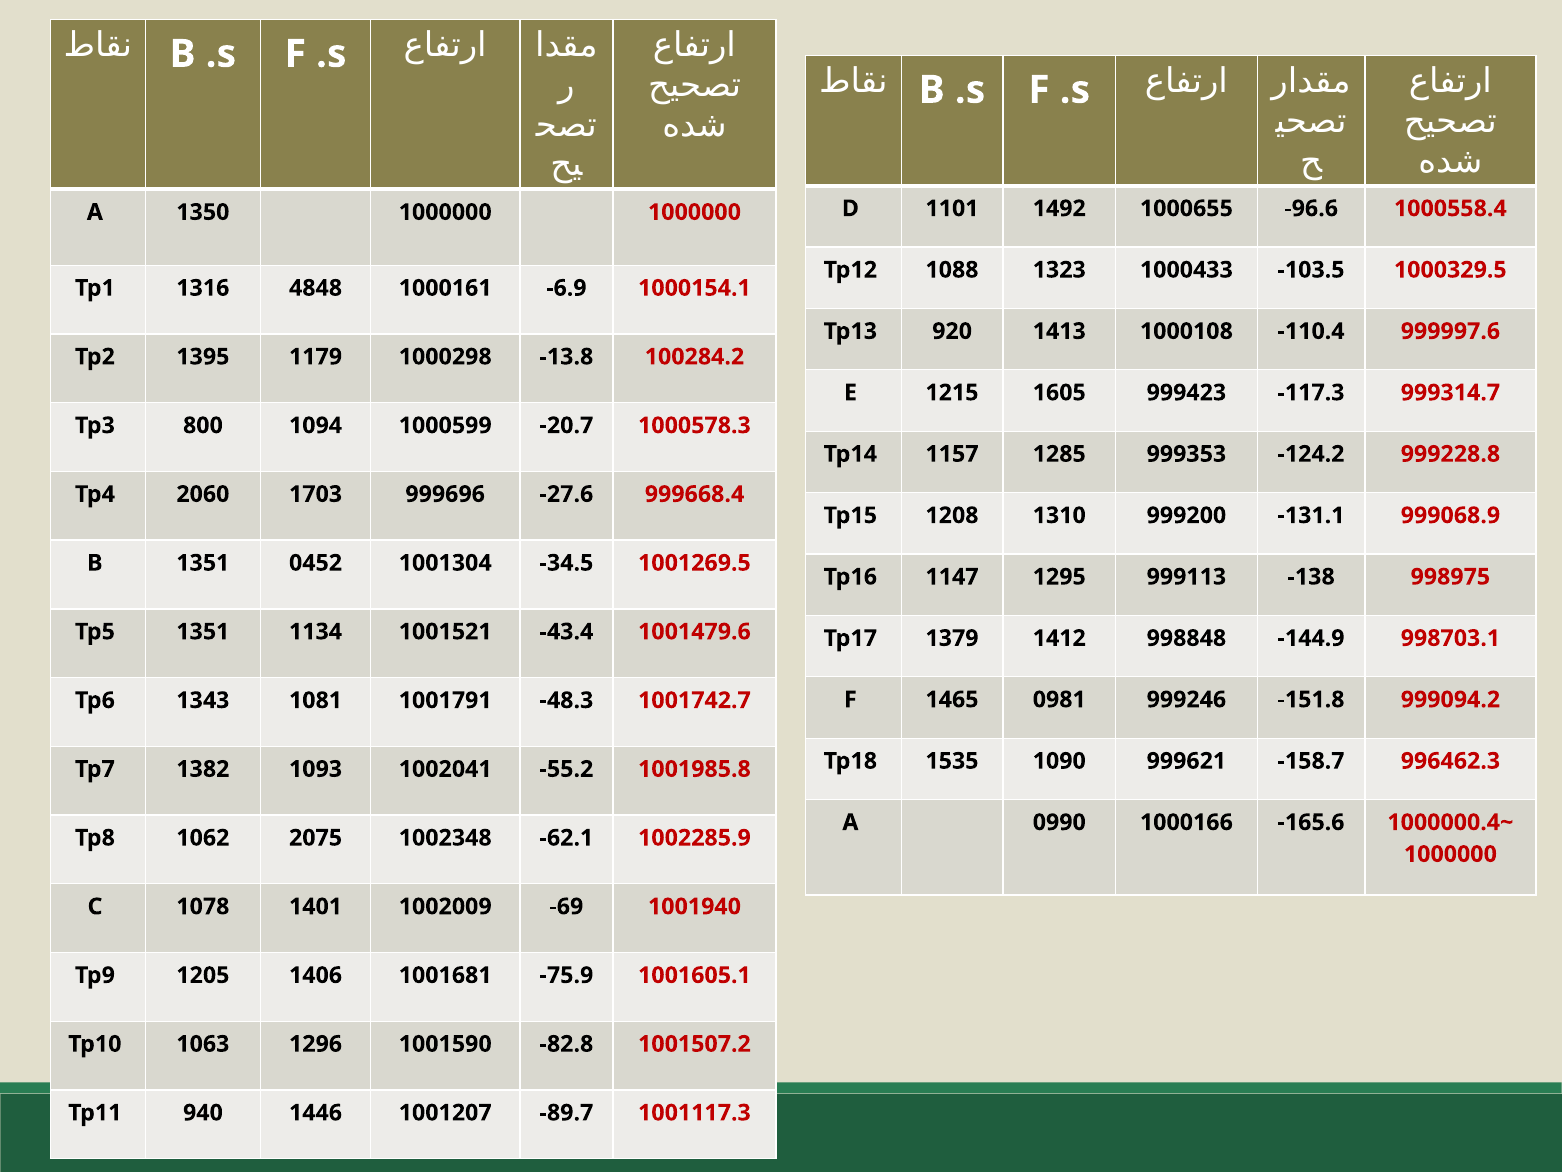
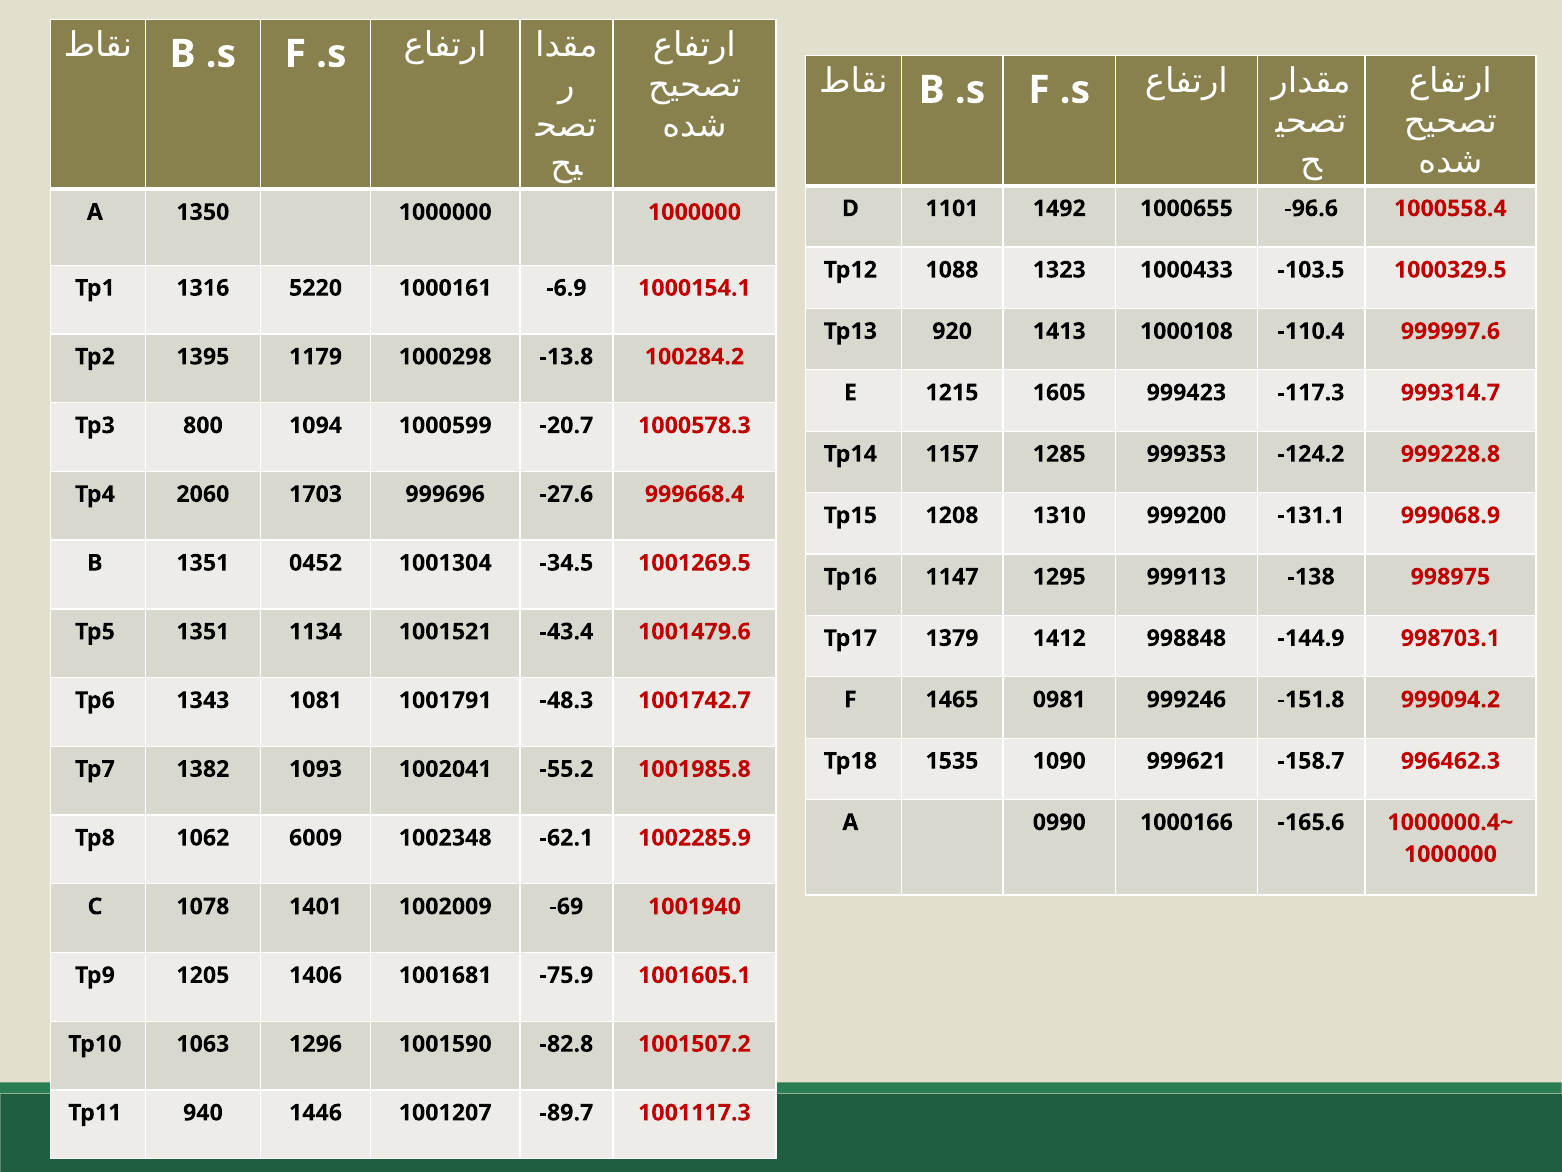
4848: 4848 -> 5220
2075: 2075 -> 6009
